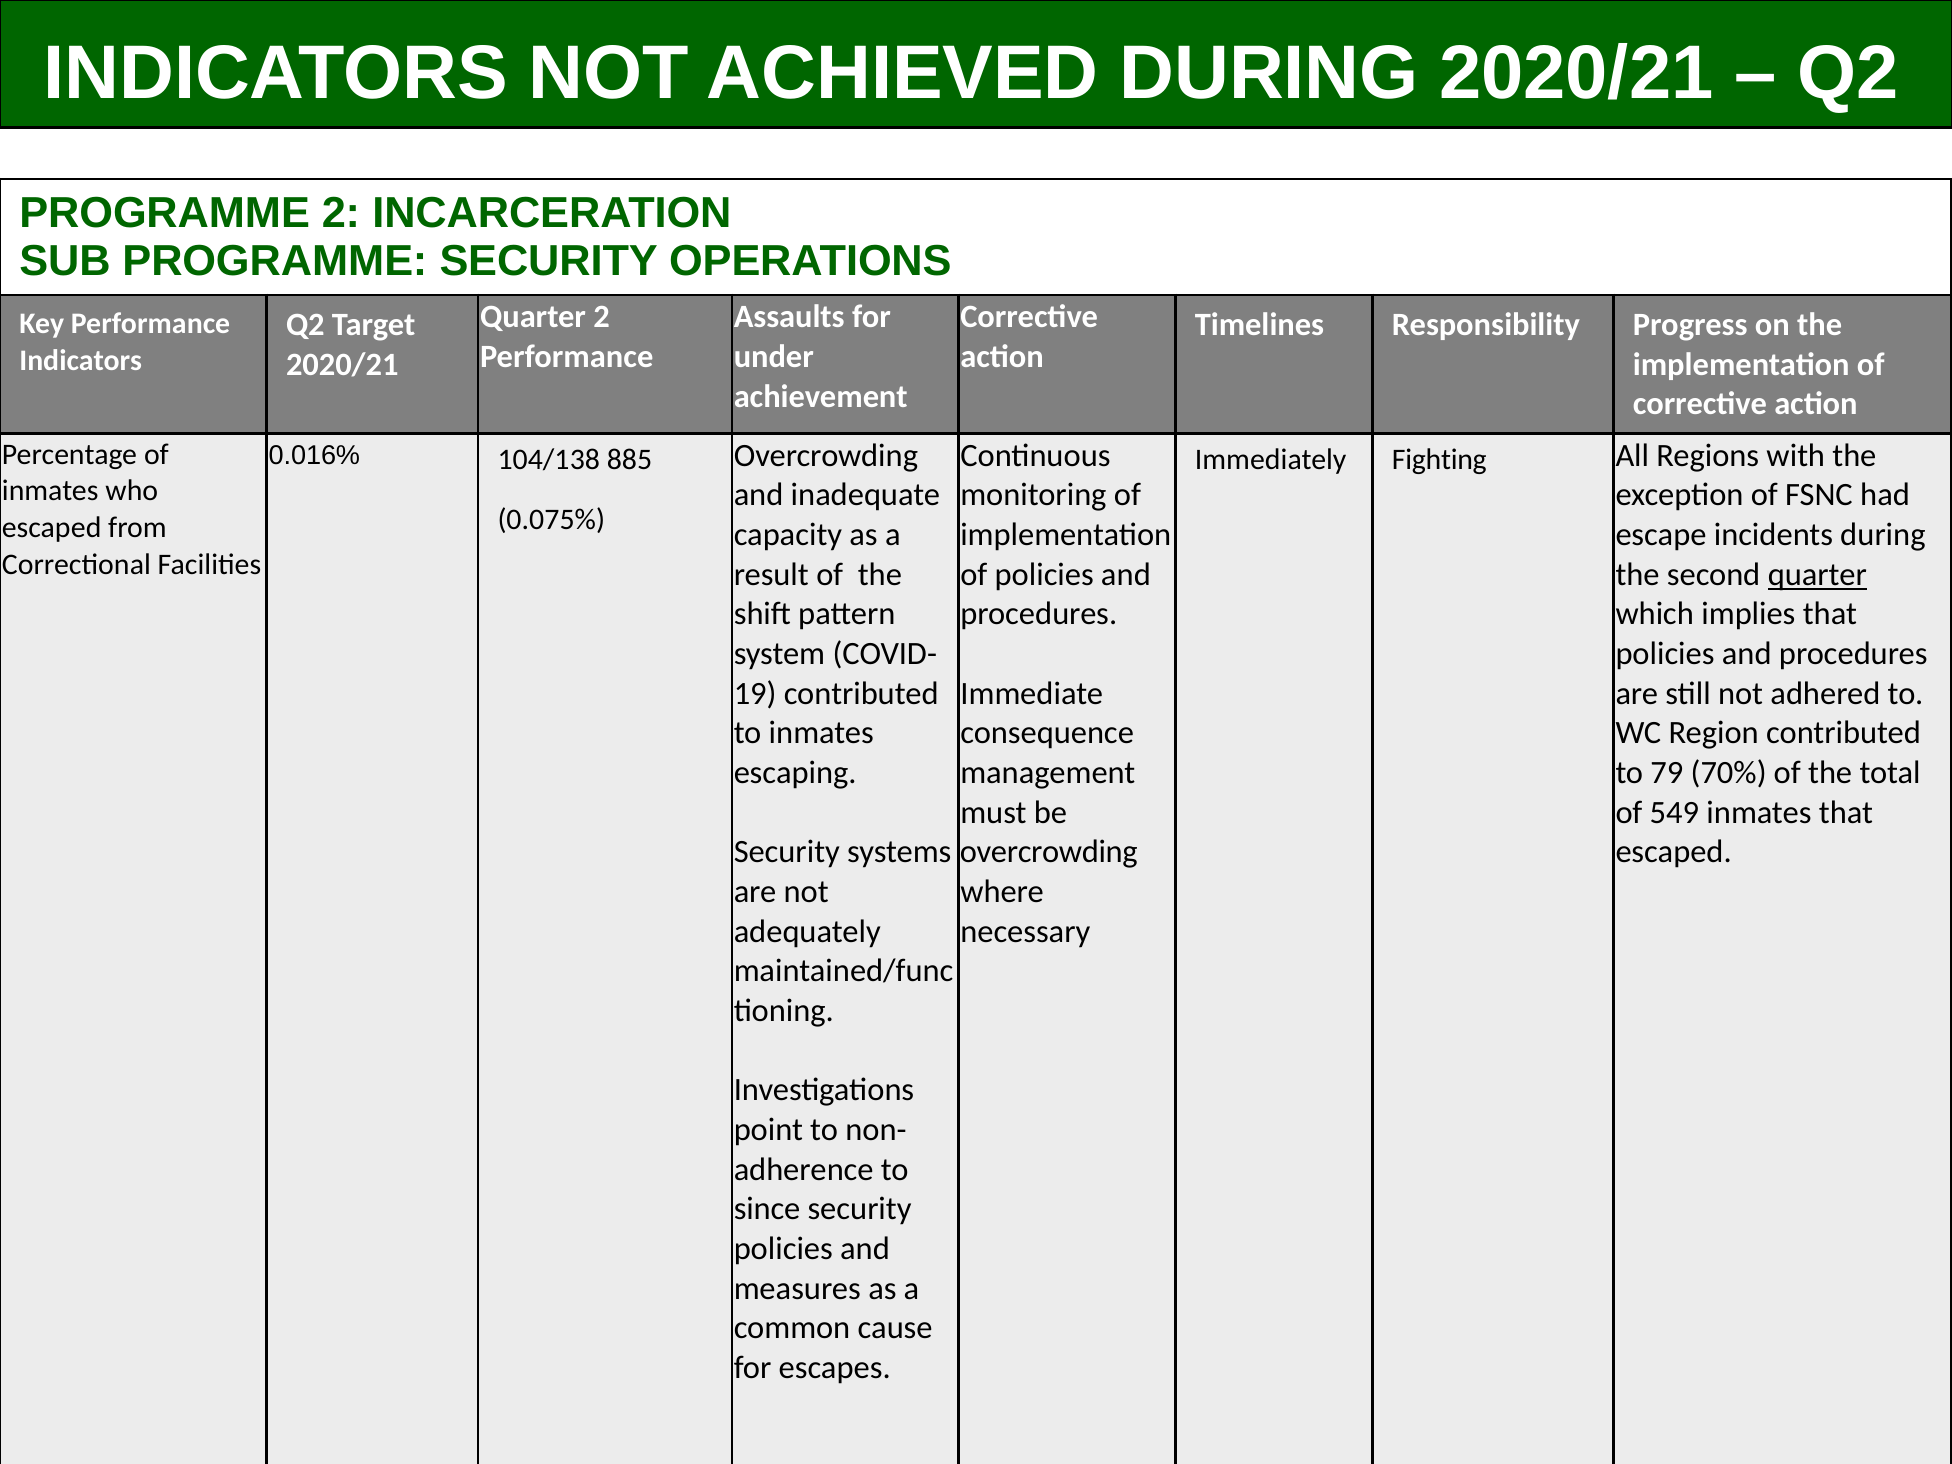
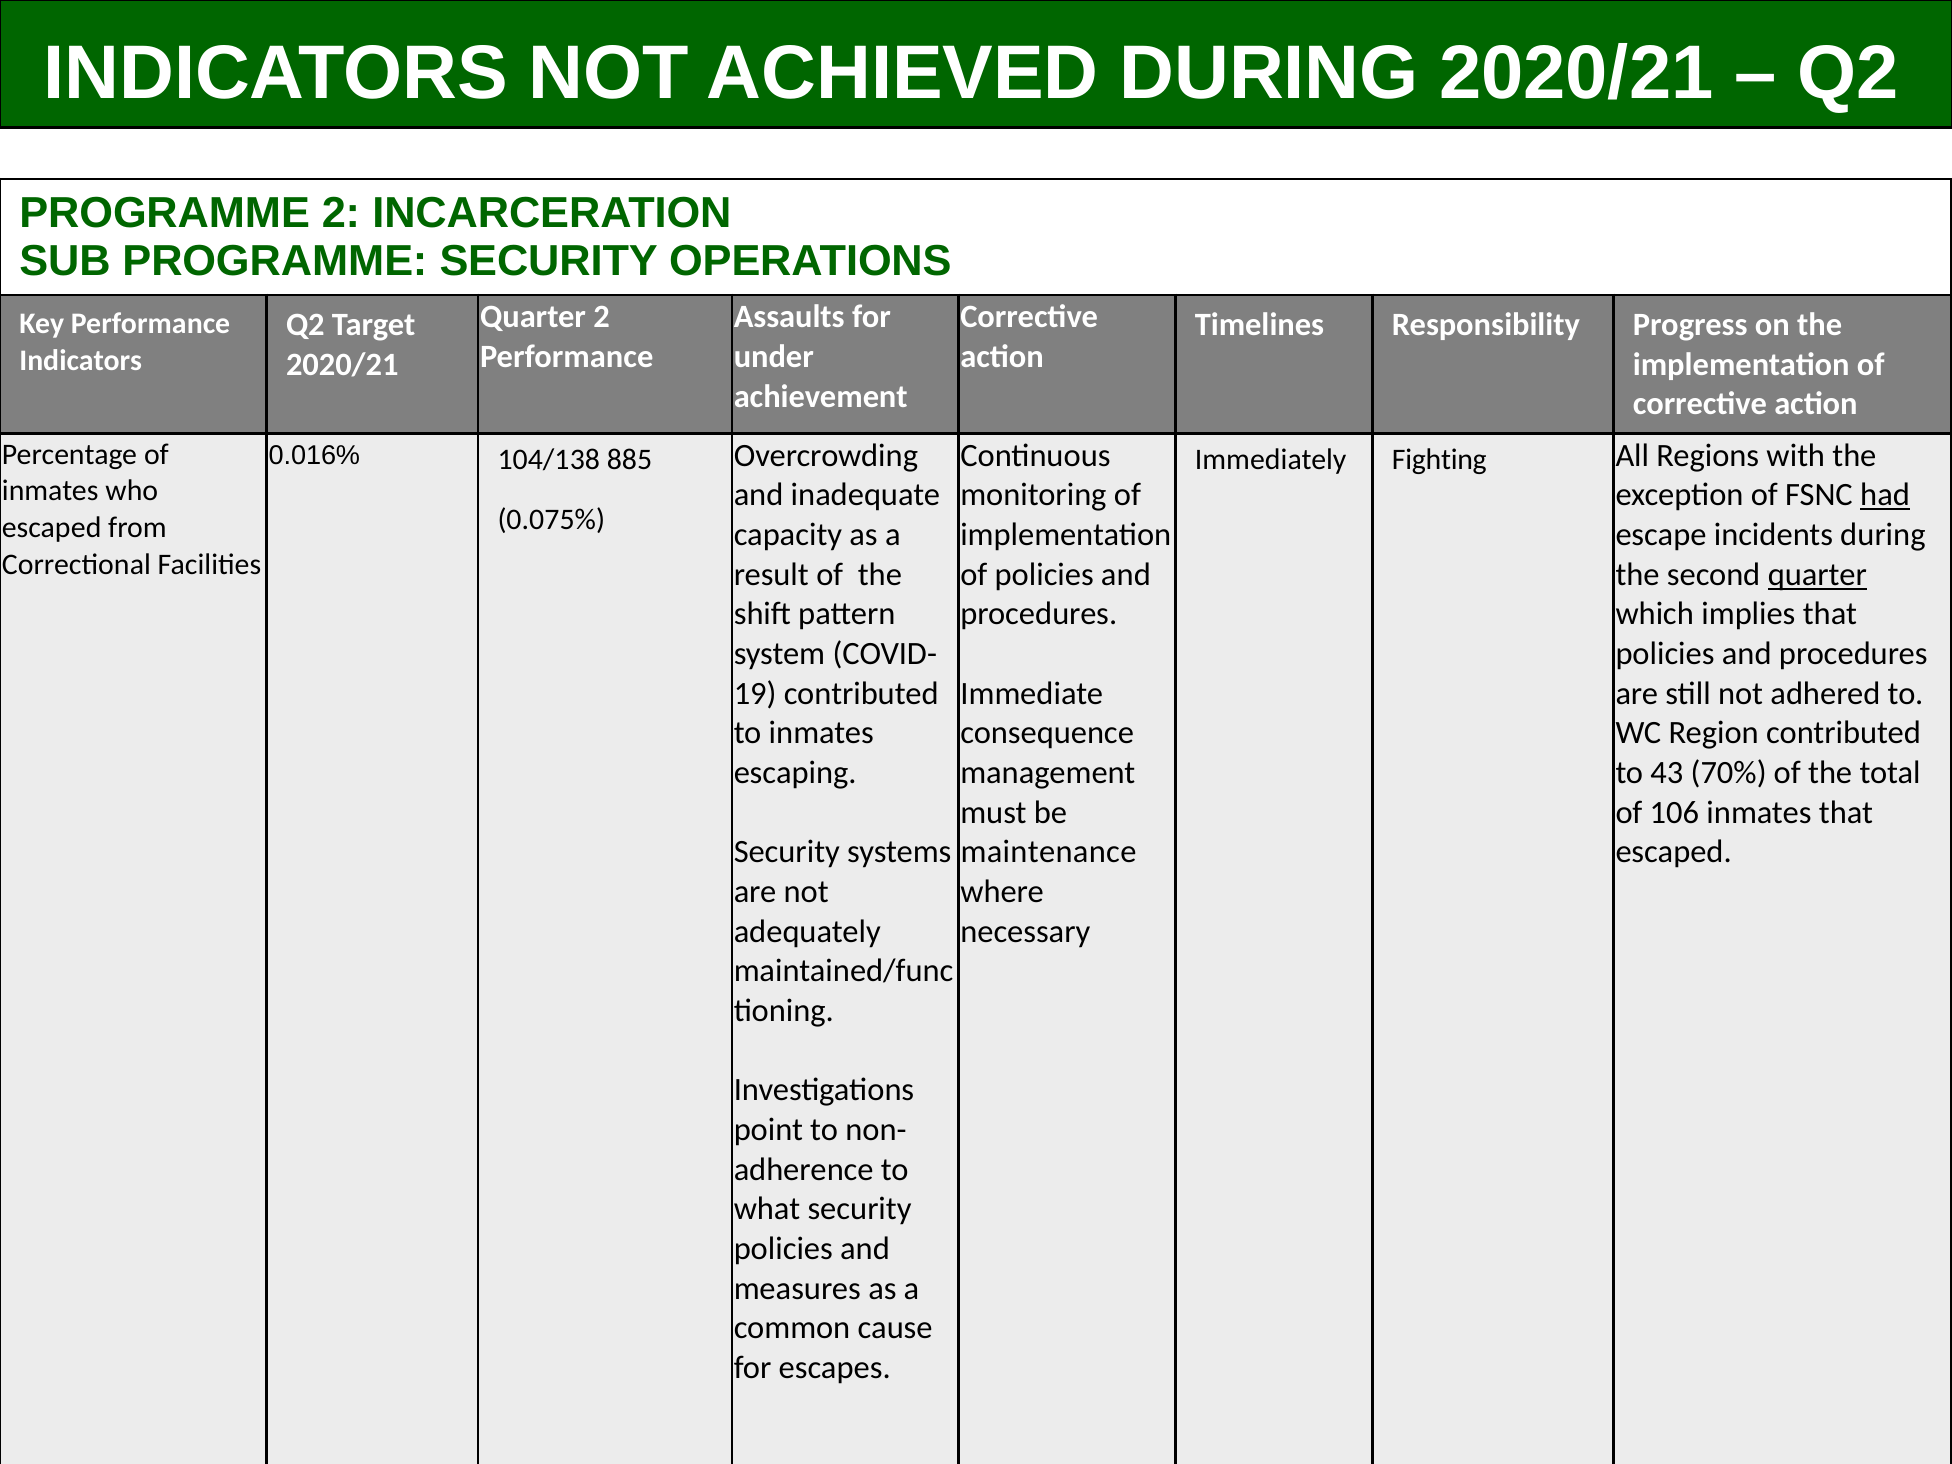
had underline: none -> present
79: 79 -> 43
549: 549 -> 106
overcrowding at (1049, 852): overcrowding -> maintenance
since: since -> what
